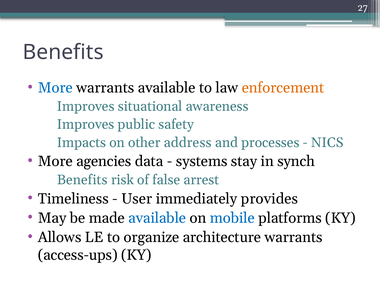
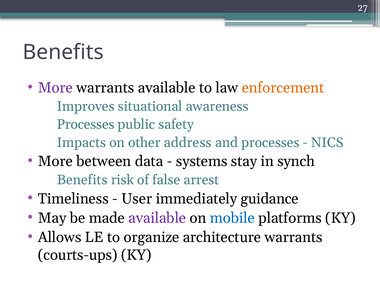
More at (55, 88) colour: blue -> purple
Improves at (86, 124): Improves -> Processes
agencies: agencies -> between
provides: provides -> guidance
available at (157, 218) colour: blue -> purple
access-ups: access-ups -> courts-ups
